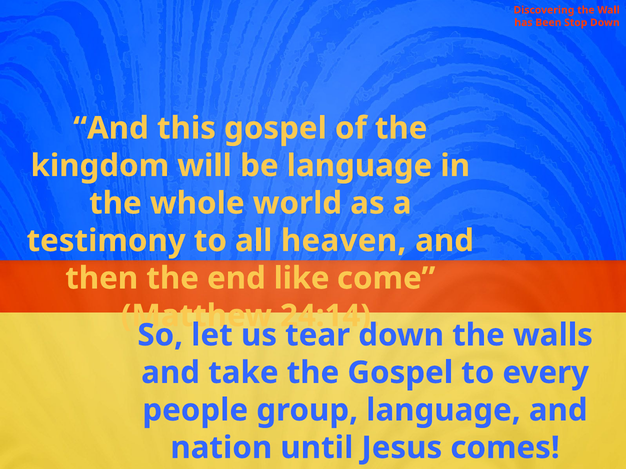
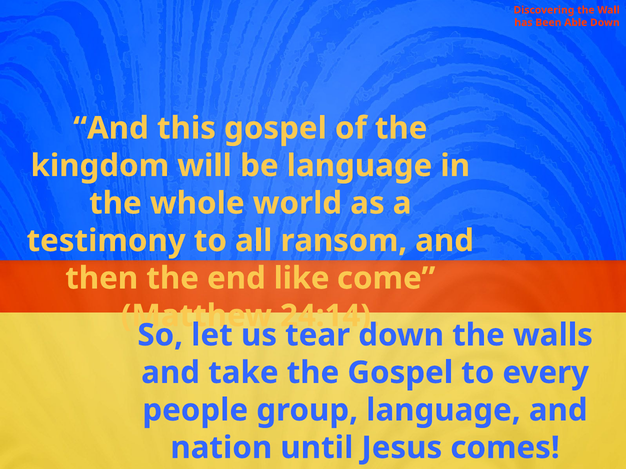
Stop: Stop -> Able
heaven: heaven -> ransom
